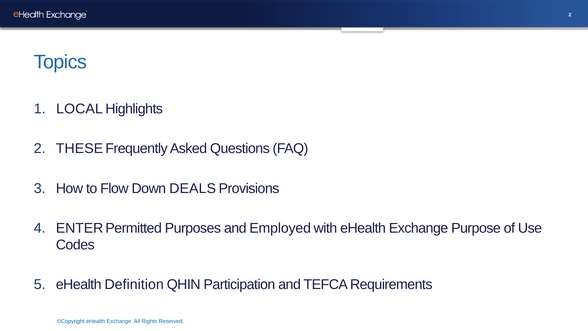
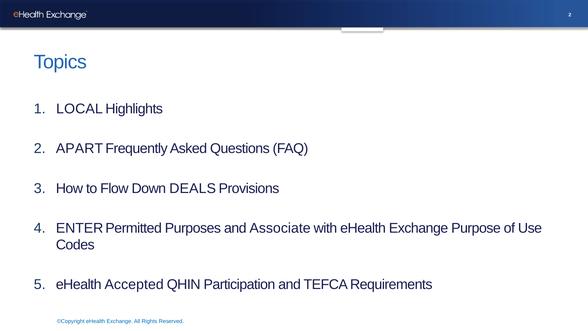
THESE: THESE -> APART
Employed: Employed -> Associate
Definition: Definition -> Accepted
